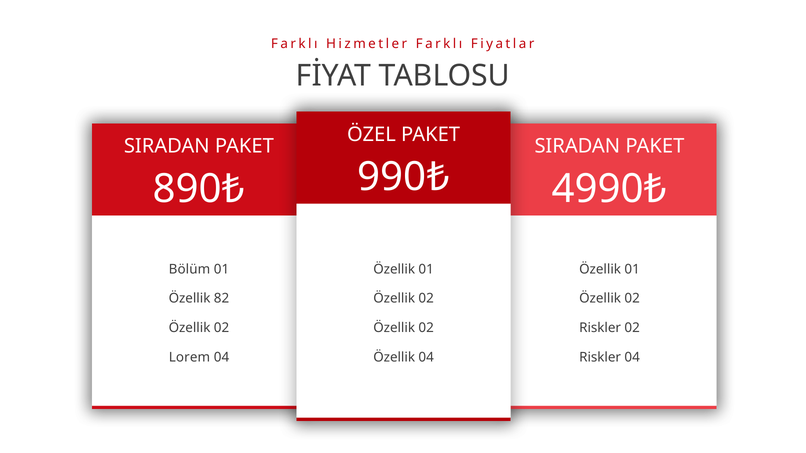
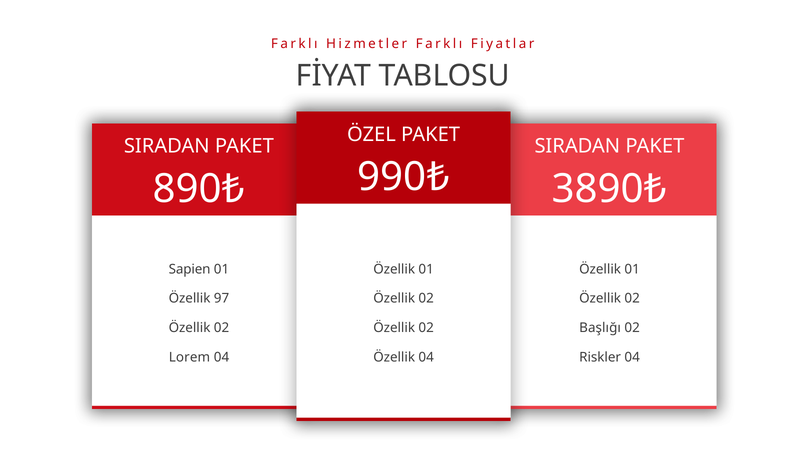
4990₺: 4990₺ -> 3890₺
Bölüm: Bölüm -> Sapien
82: 82 -> 97
Riskler at (600, 328): Riskler -> Başlığı
